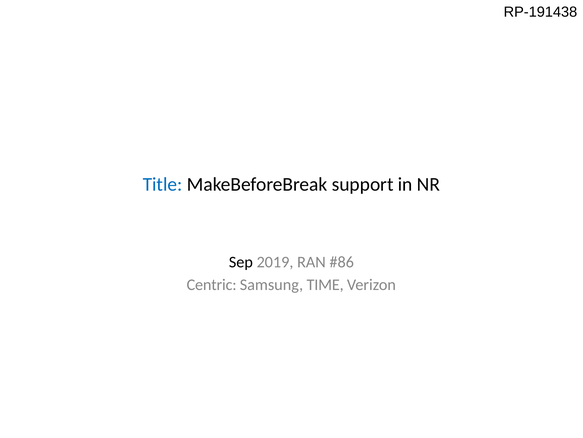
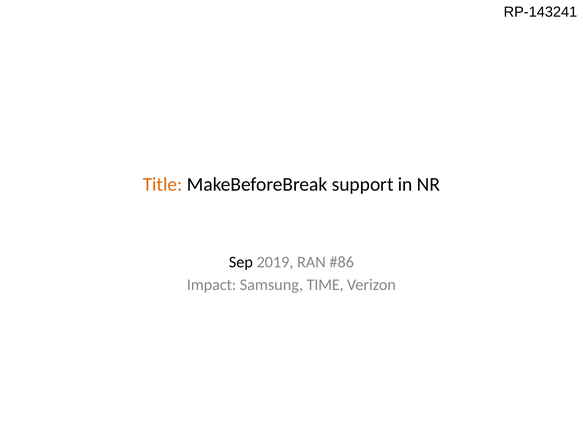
RP-191438: RP-191438 -> RP-143241
Title colour: blue -> orange
Centric: Centric -> Impact
